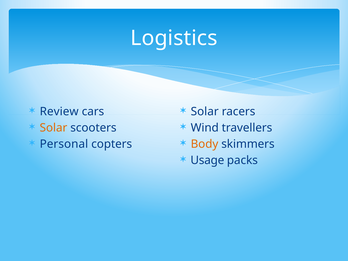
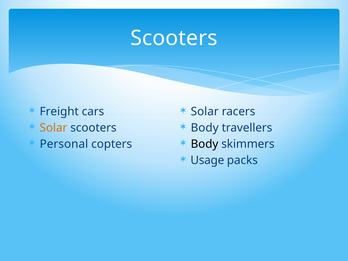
Logistics at (174, 38): Logistics -> Scooters
Review: Review -> Freight
Wind at (205, 128): Wind -> Body
Body at (205, 144) colour: orange -> black
